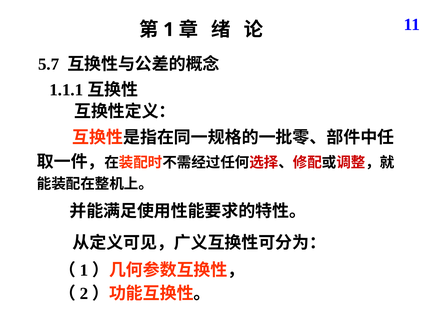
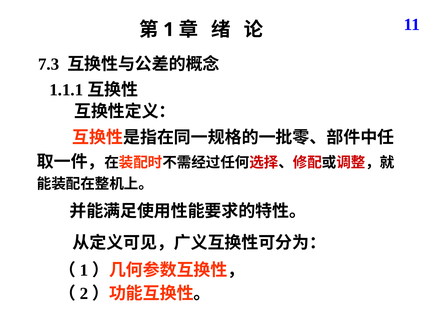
5.7: 5.7 -> 7.3
